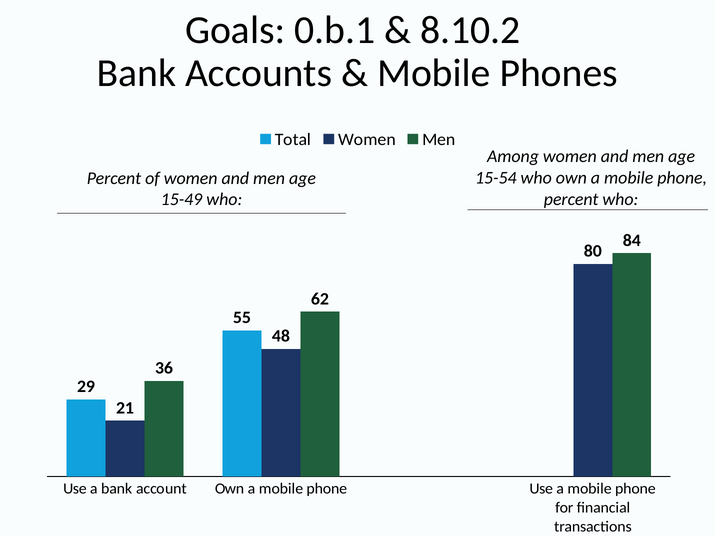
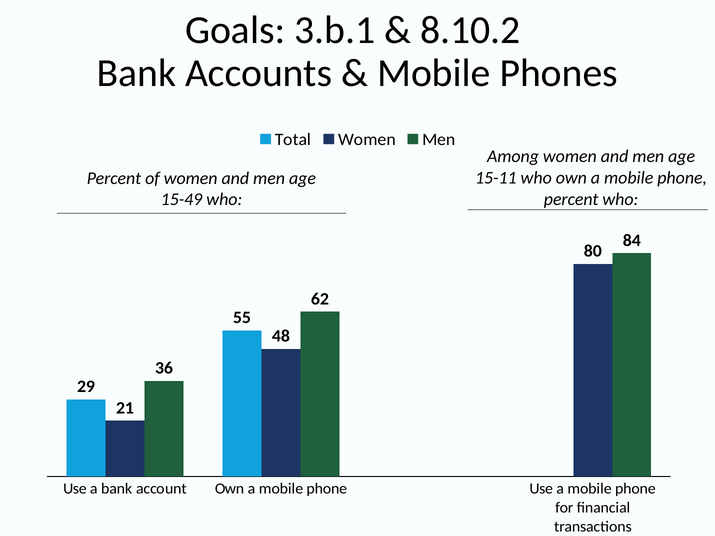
0.b.1: 0.b.1 -> 3.b.1
15-54: 15-54 -> 15-11
